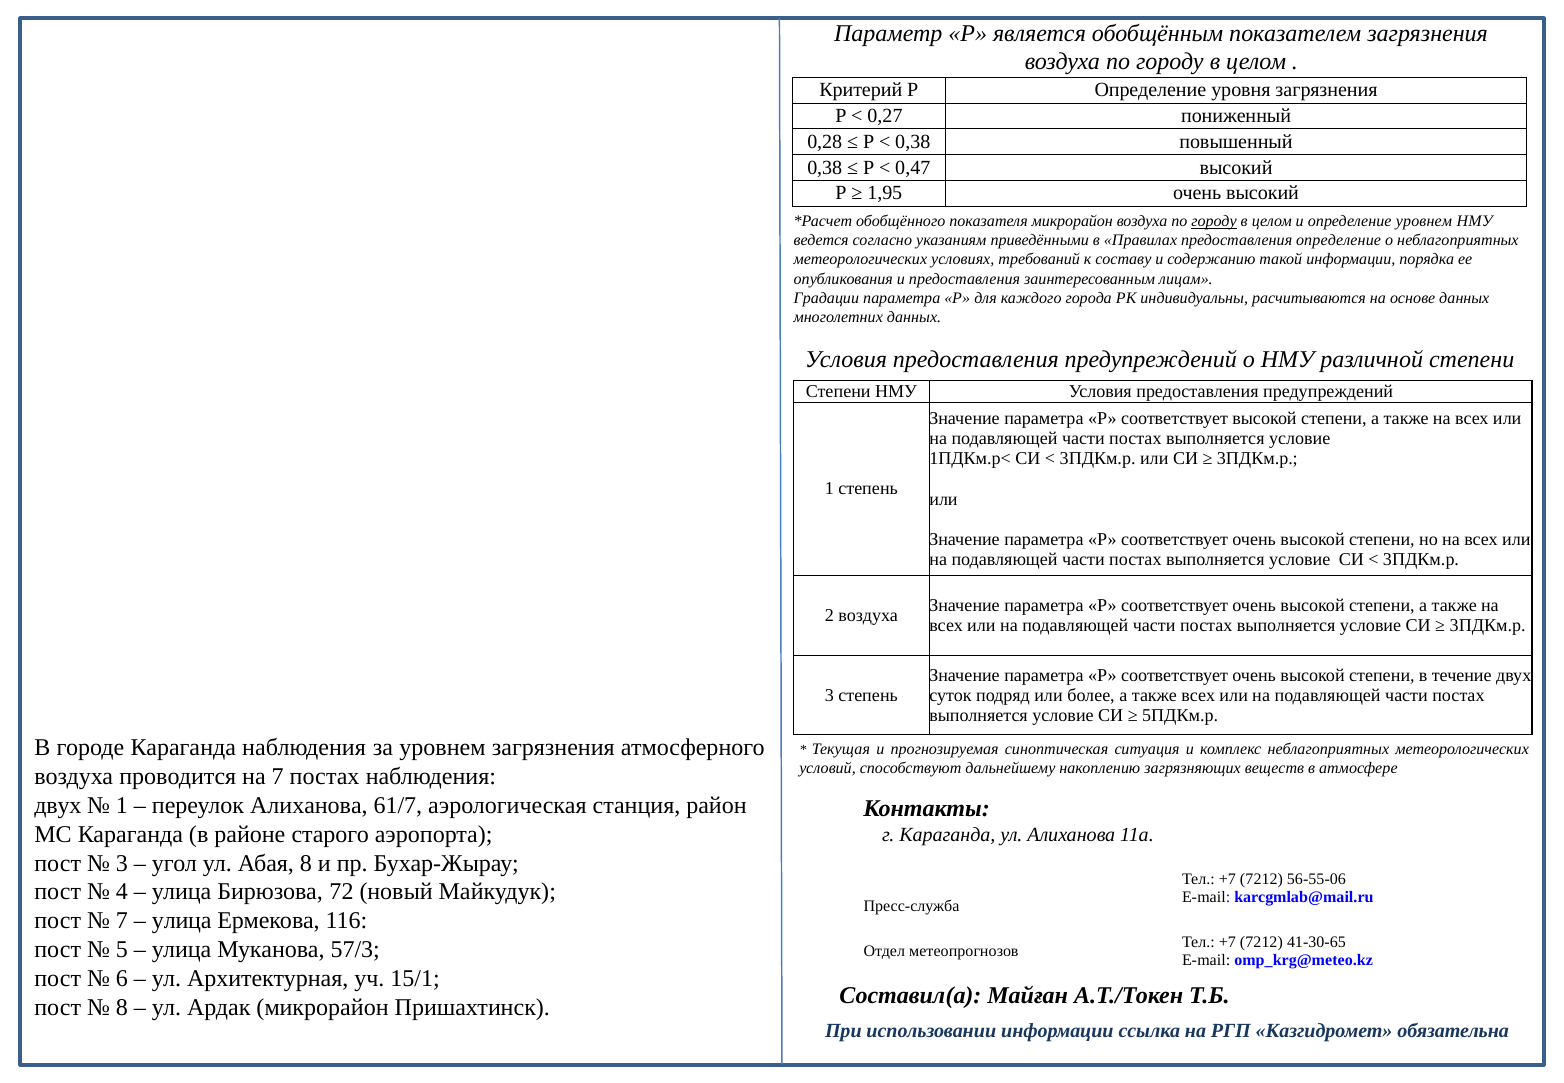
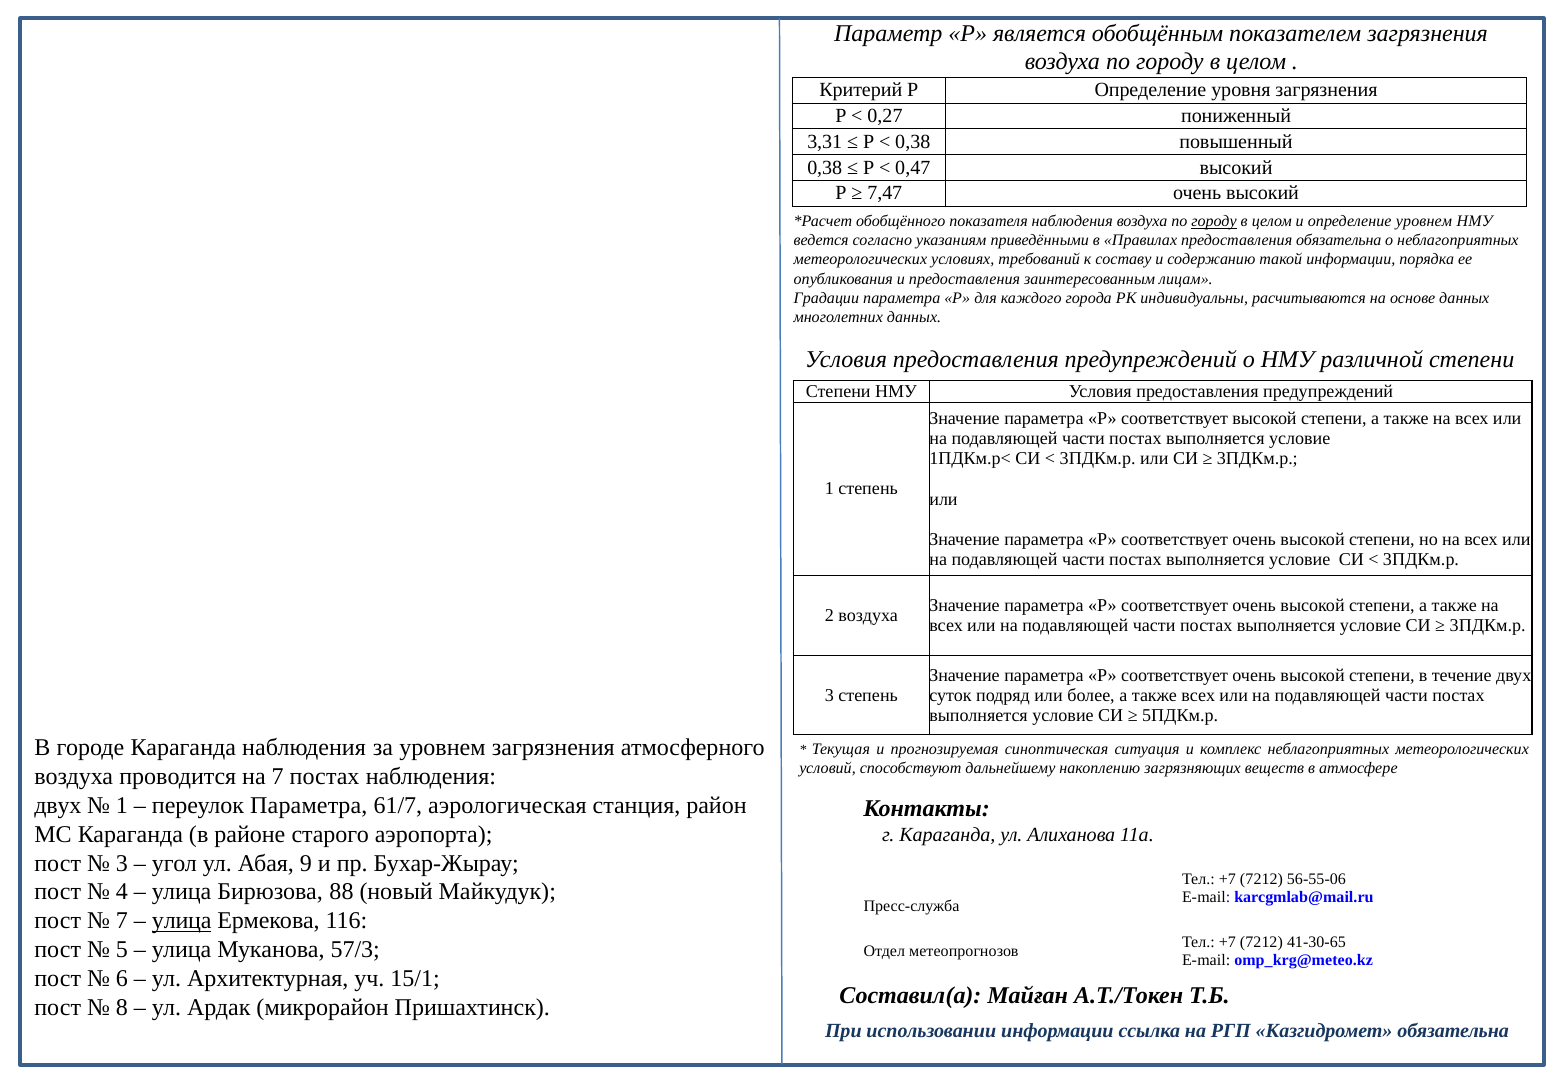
0,28: 0,28 -> 3,31
1,95: 1,95 -> 7,47
показателя микрорайон: микрорайон -> наблюдения
предоставления определение: определение -> обязательна
переулок Алиханова: Алиханова -> Параметра
Абая 8: 8 -> 9
72: 72 -> 88
улица at (182, 921) underline: none -> present
